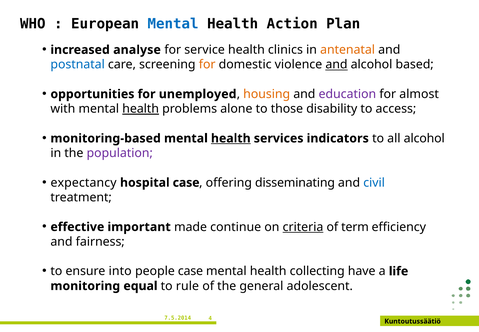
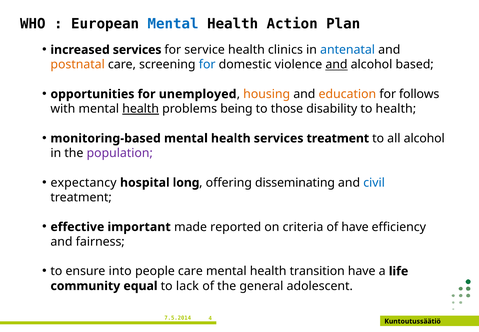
increased analyse: analyse -> services
antenatal colour: orange -> blue
postnatal colour: blue -> orange
for at (207, 65) colour: orange -> blue
education colour: purple -> orange
almost: almost -> follows
alone: alone -> being
to access: access -> health
health at (231, 138) underline: present -> none
services indicators: indicators -> treatment
hospital case: case -> long
continue: continue -> reported
criteria underline: present -> none
of term: term -> have
people case: case -> care
collecting: collecting -> transition
monitoring: monitoring -> community
rule: rule -> lack
